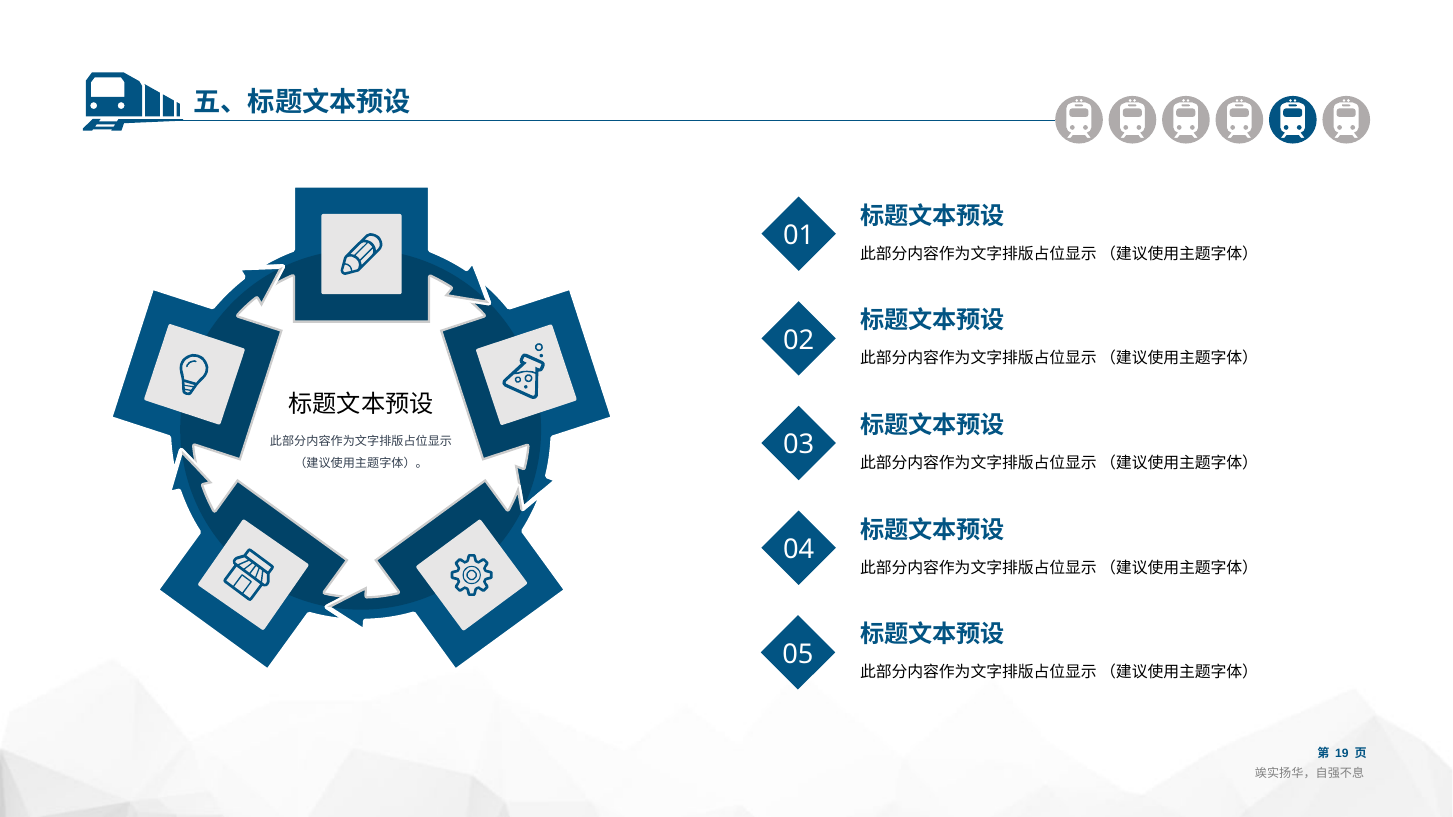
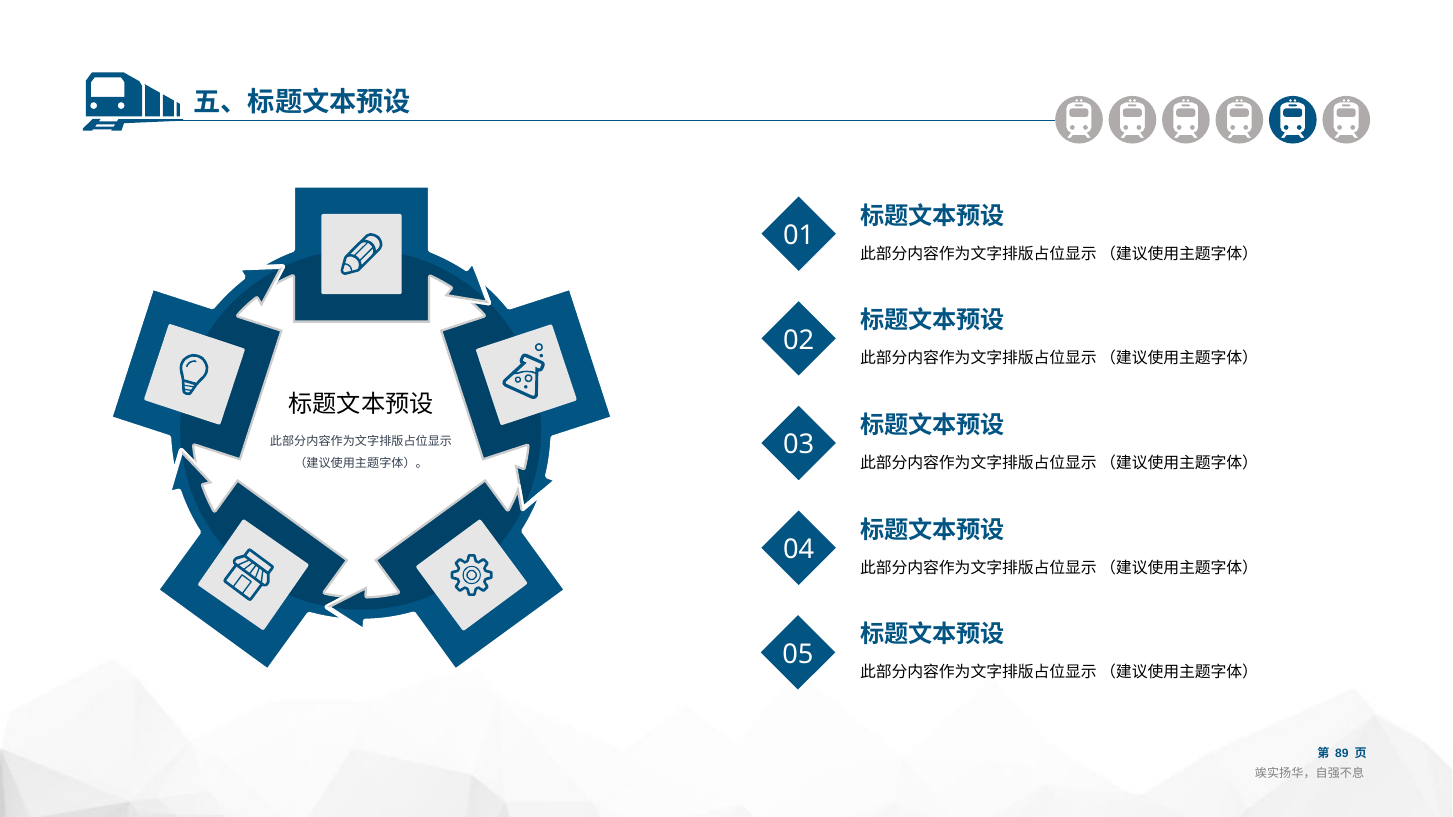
19: 19 -> 89
